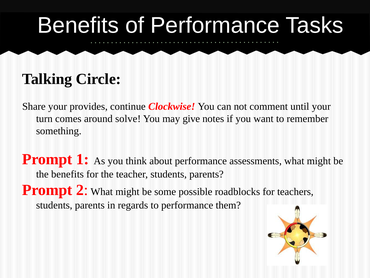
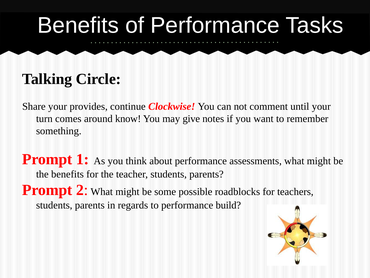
solve: solve -> know
them: them -> build
